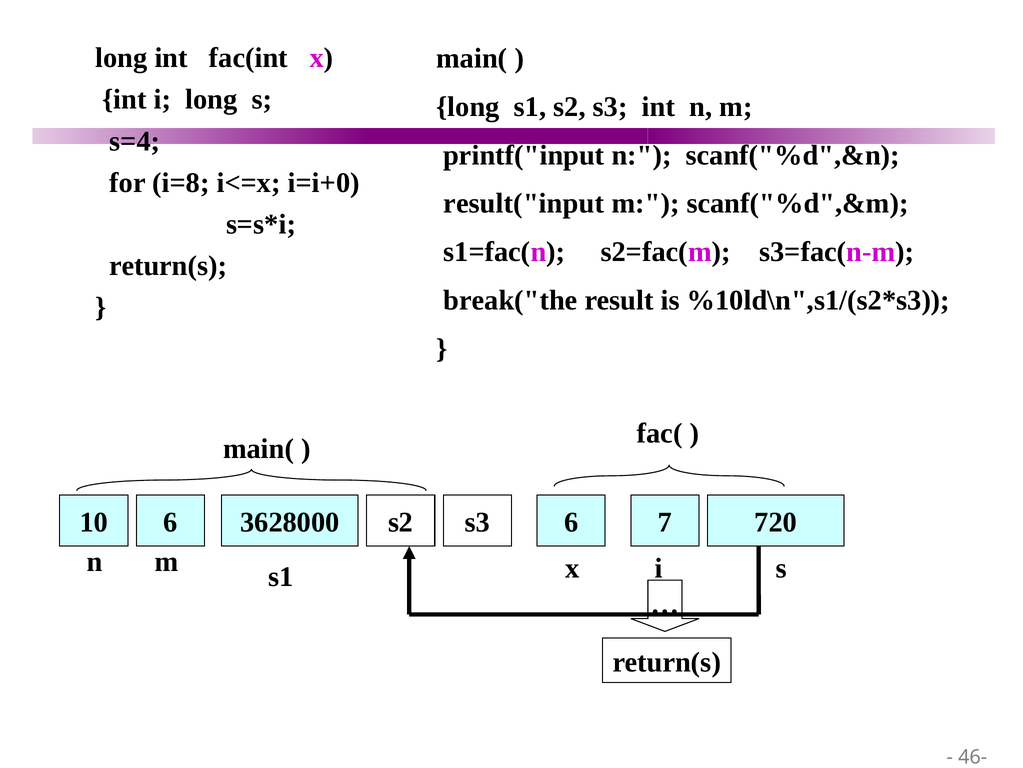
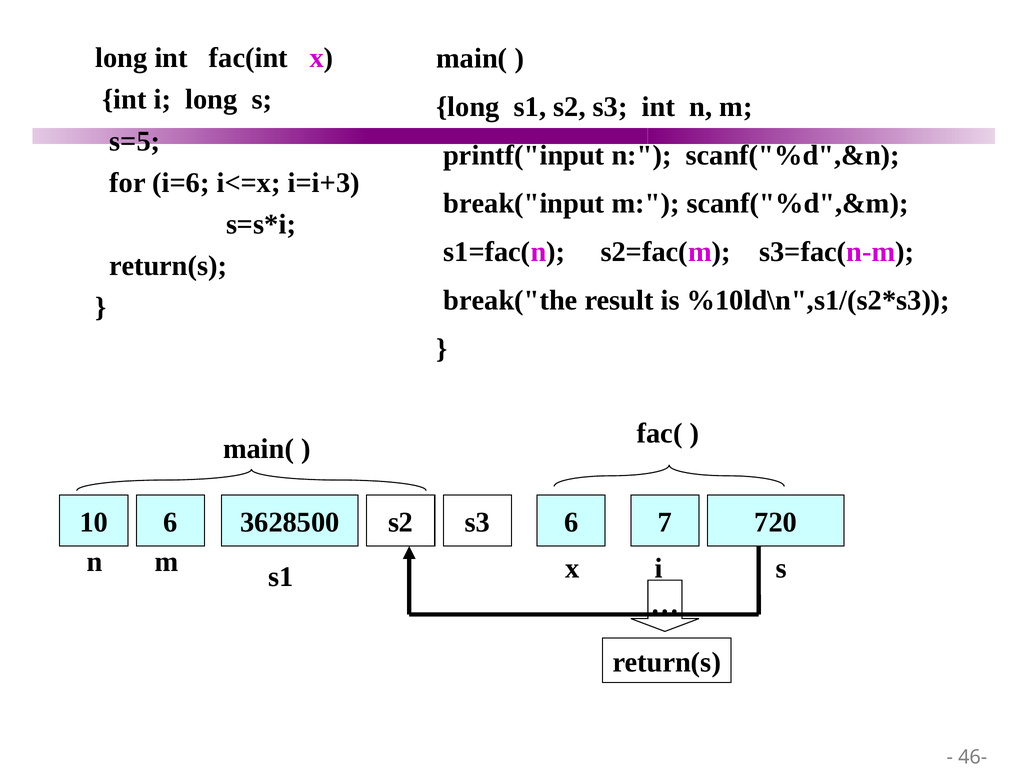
s=4: s=4 -> s=5
i=8: i=8 -> i=6
i=i+0: i=i+0 -> i=i+3
result("input: result("input -> break("input
3628000: 3628000 -> 3628500
